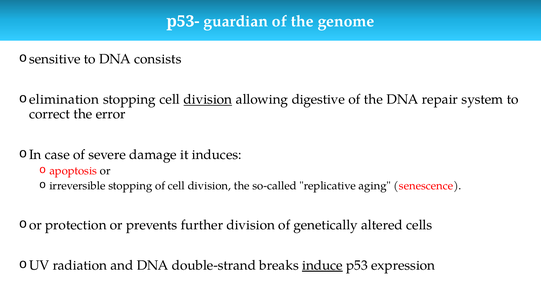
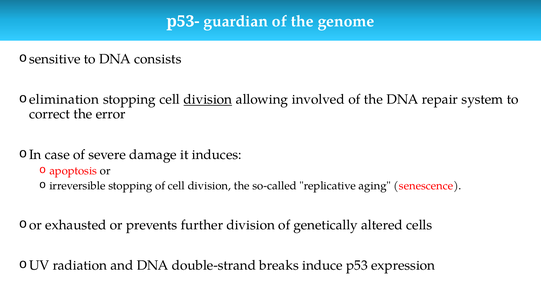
digestive: digestive -> involved
protection: protection -> exhausted
induce underline: present -> none
